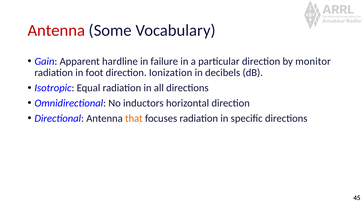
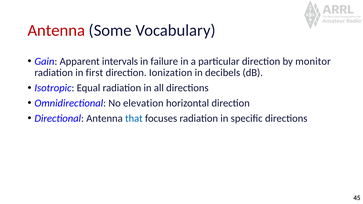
hardline: hardline -> intervals
foot: foot -> first
inductors: inductors -> elevation
that colour: orange -> blue
